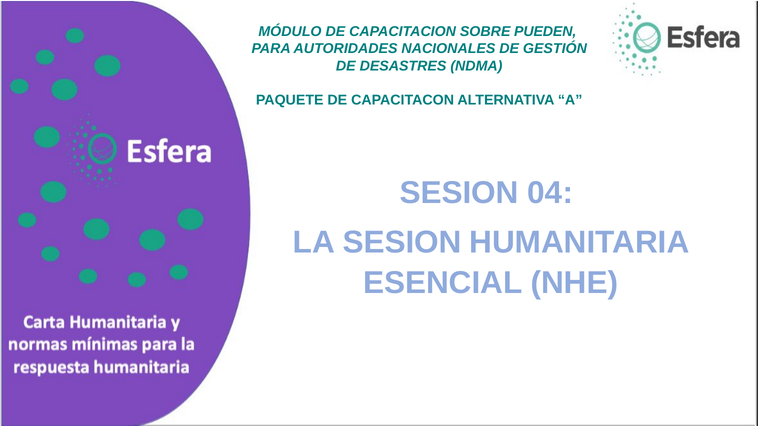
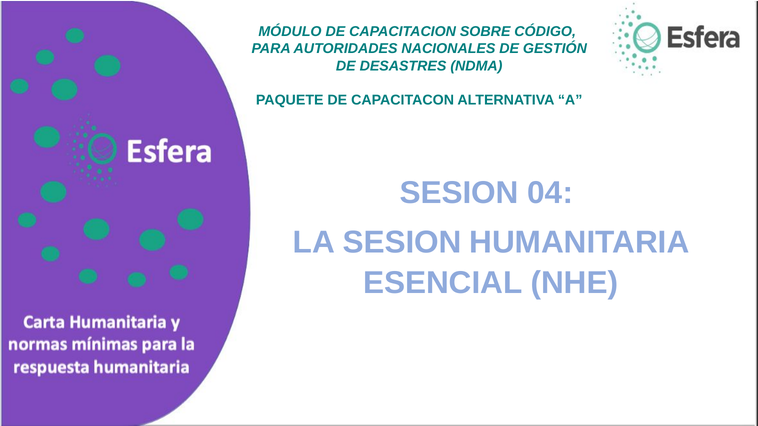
PUEDEN: PUEDEN -> CÓDIGO
